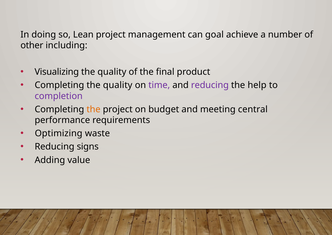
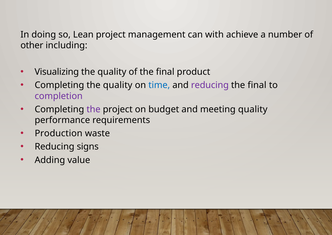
goal: goal -> with
time colour: purple -> blue
help at (257, 85): help -> final
the at (94, 109) colour: orange -> purple
meeting central: central -> quality
Optimizing: Optimizing -> Production
